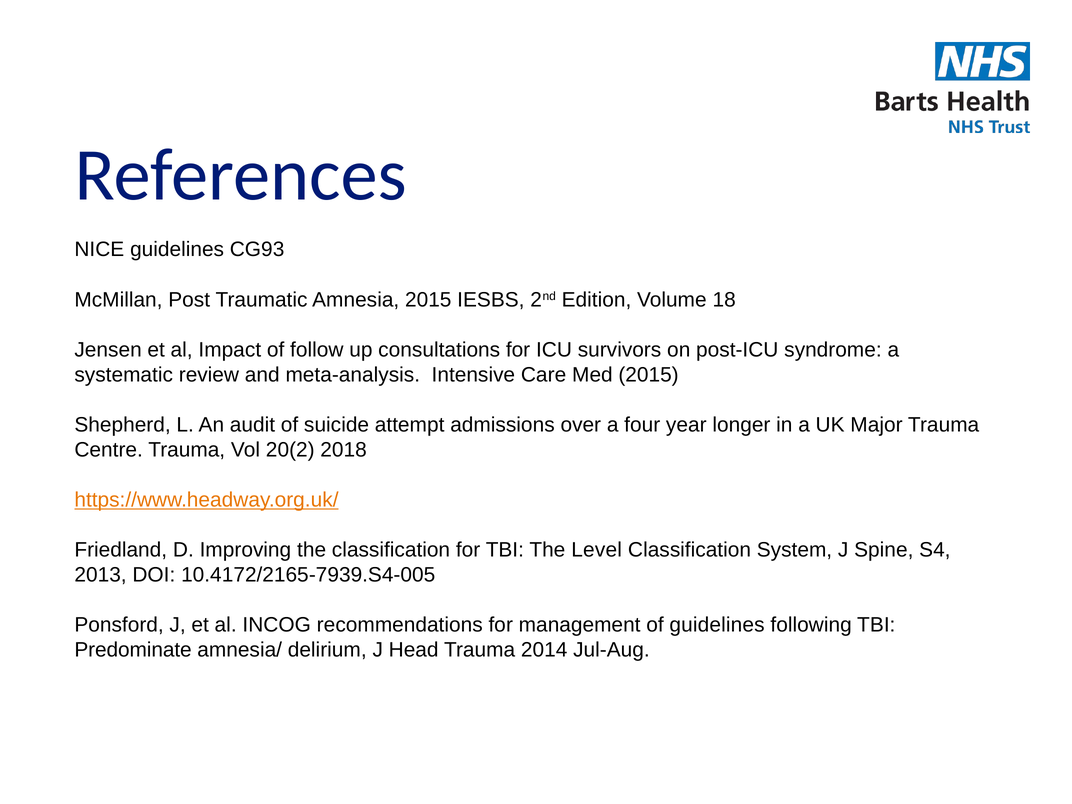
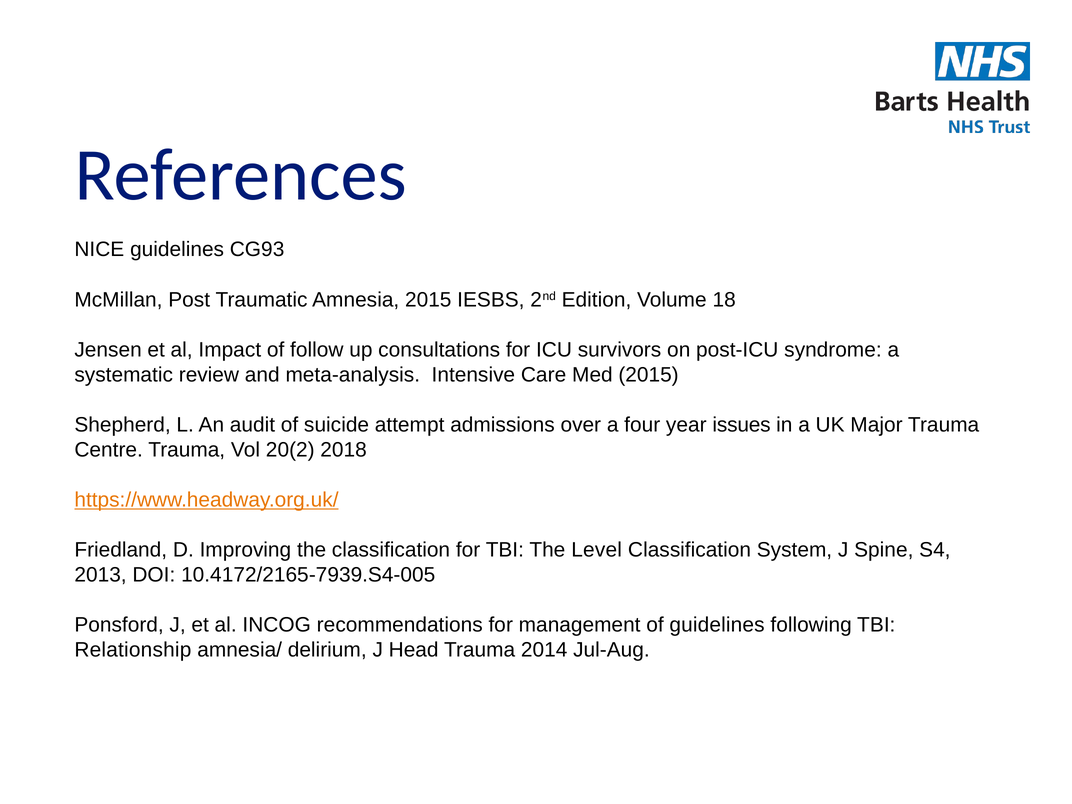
longer: longer -> issues
Predominate: Predominate -> Relationship
